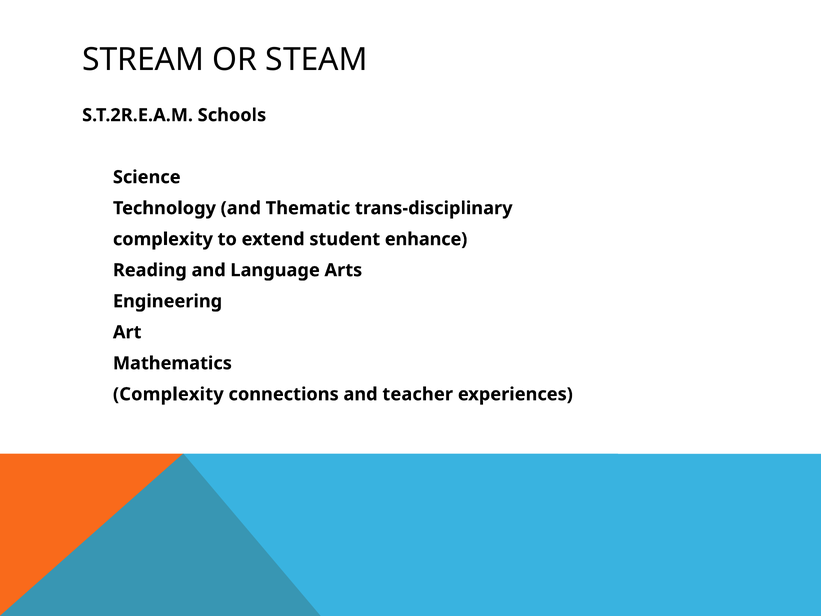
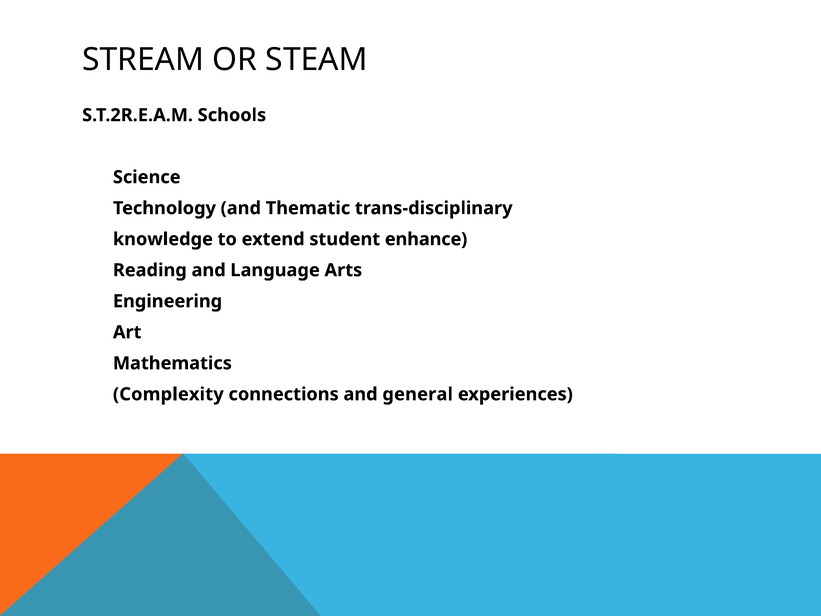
complexity at (163, 239): complexity -> knowledge
teacher: teacher -> general
